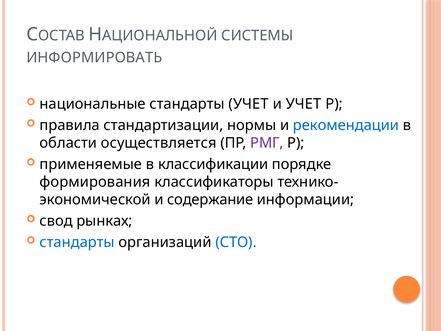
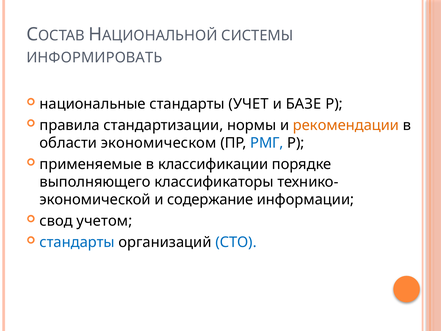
и УЧЕТ: УЧЕТ -> БАЗЕ
рекомендации colour: blue -> orange
осуществляется: осуществляется -> экономическом
РМГ colour: purple -> blue
формирования: формирования -> выполняющего
рынках: рынках -> учетом
